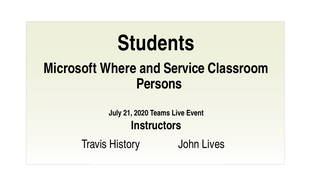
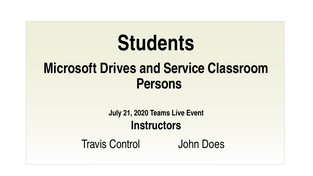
Where: Where -> Drives
History: History -> Control
Lives: Lives -> Does
